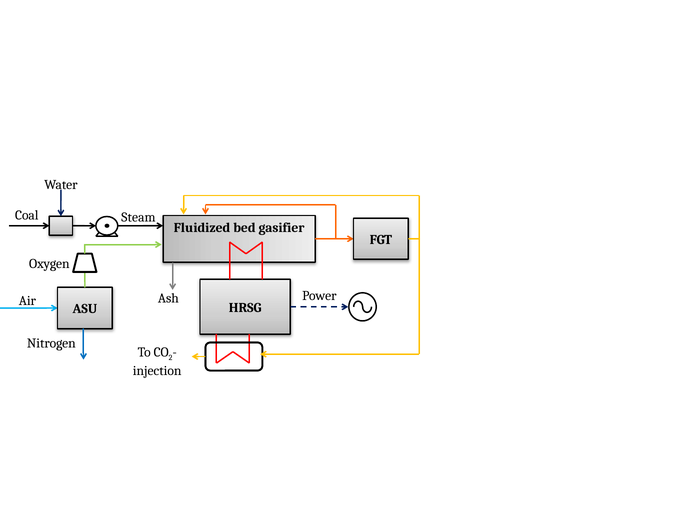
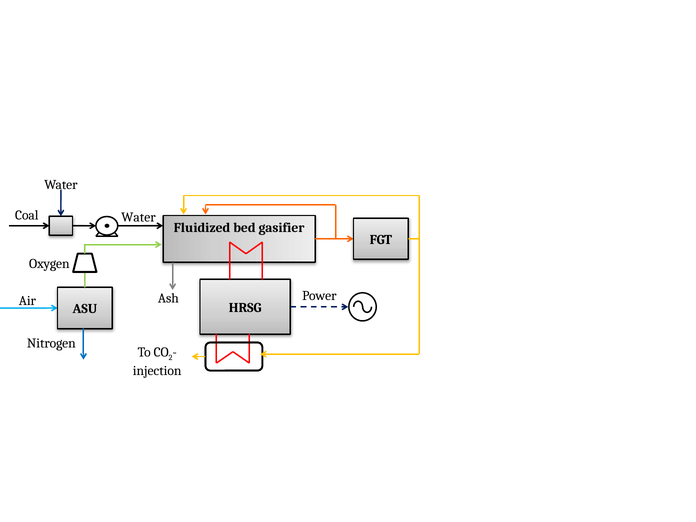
Steam at (138, 217): Steam -> Water
